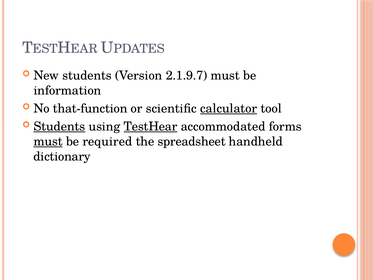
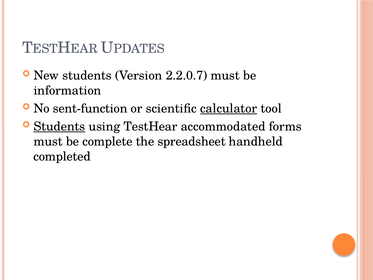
2.1.9.7: 2.1.9.7 -> 2.2.0.7
that-function: that-function -> sent-function
TestHear underline: present -> none
must at (48, 141) underline: present -> none
required: required -> complete
dictionary: dictionary -> completed
